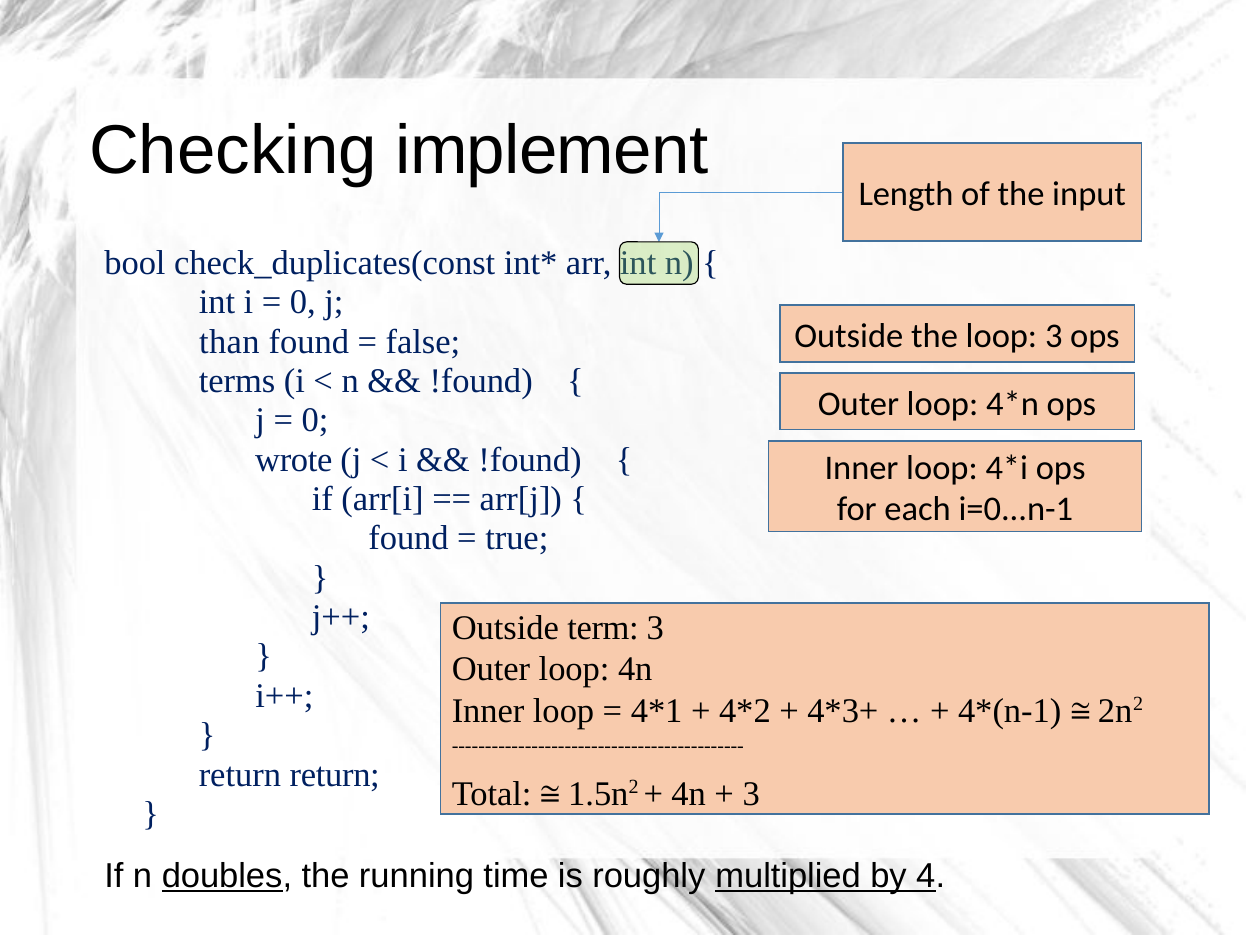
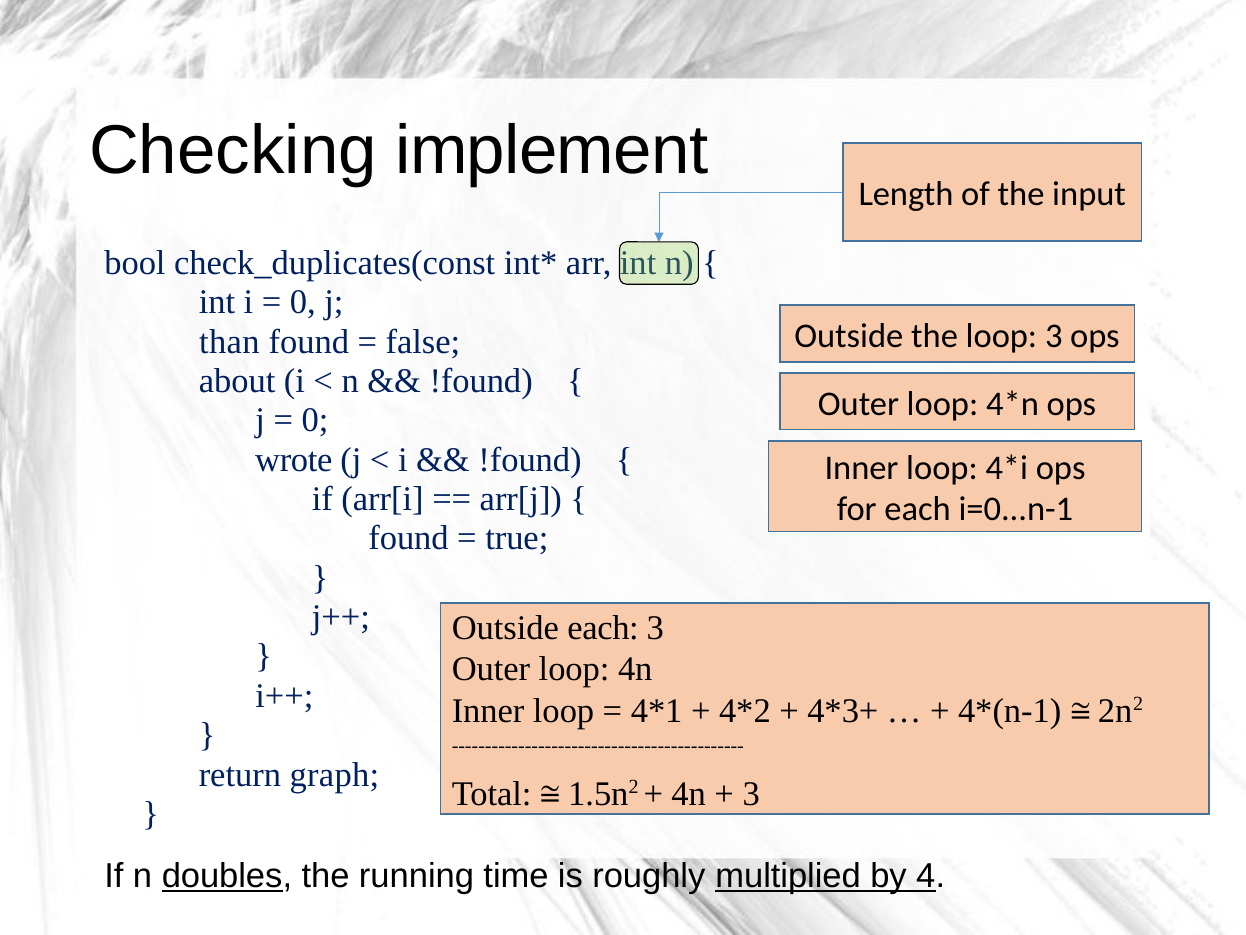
terms: terms -> about
Outside term: term -> each
return return: return -> graph
